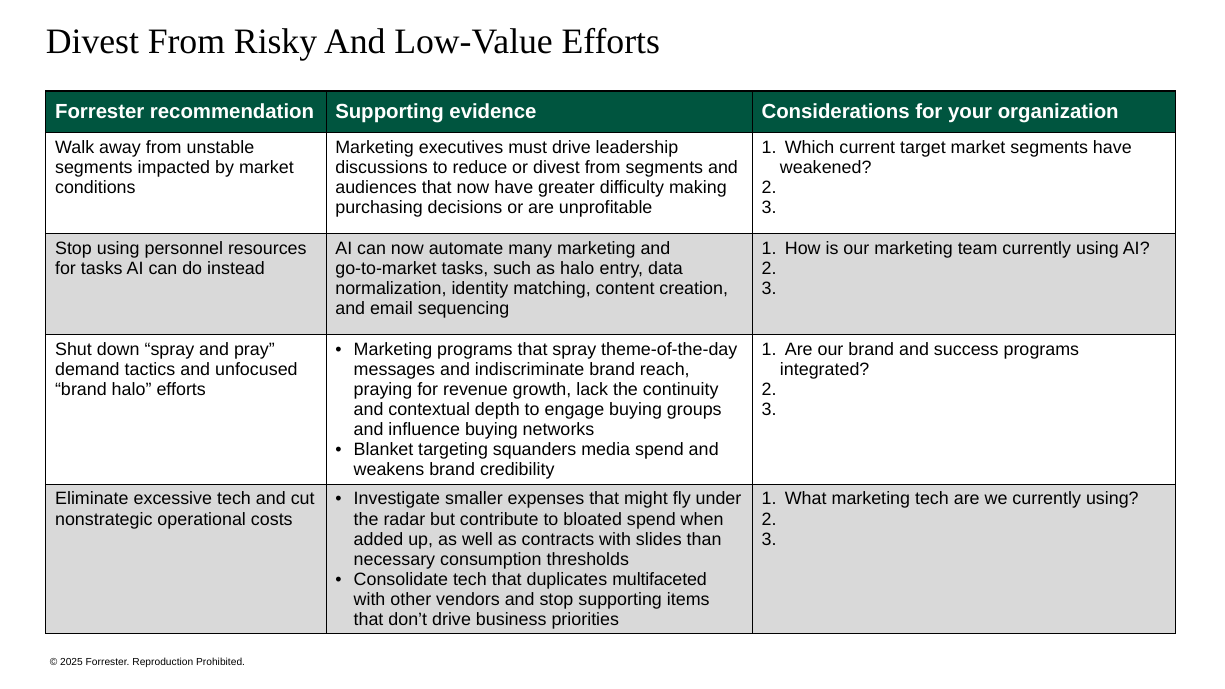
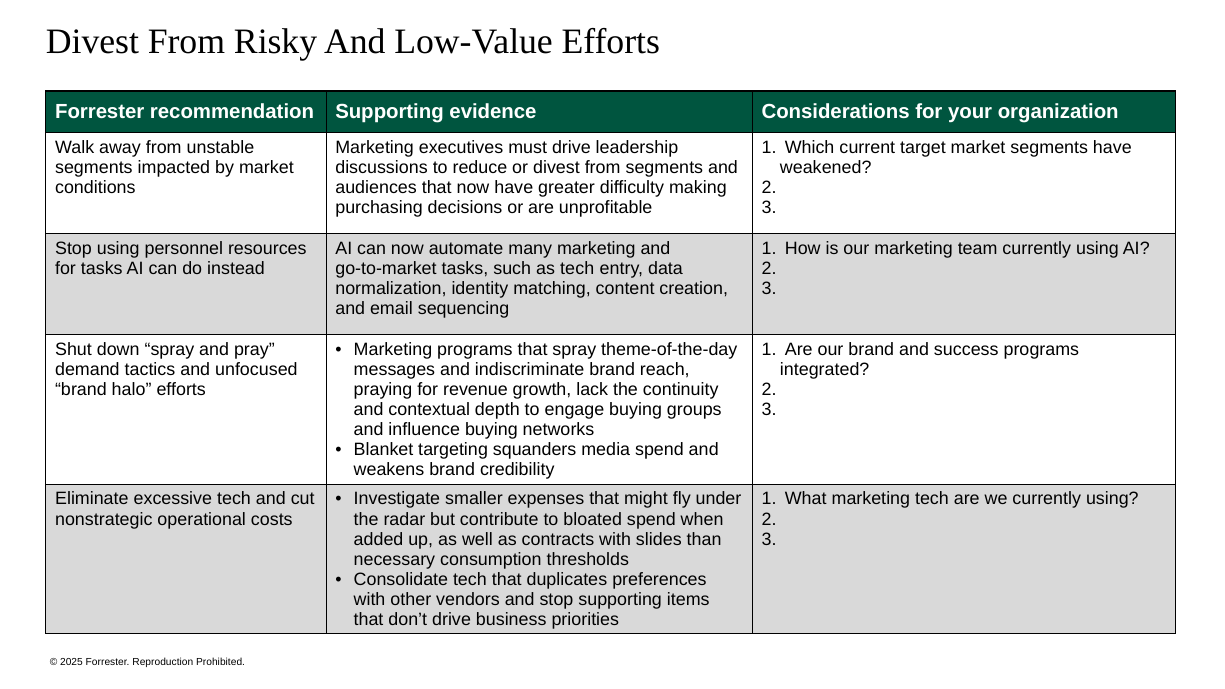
as halo: halo -> tech
multifaceted: multifaceted -> preferences
